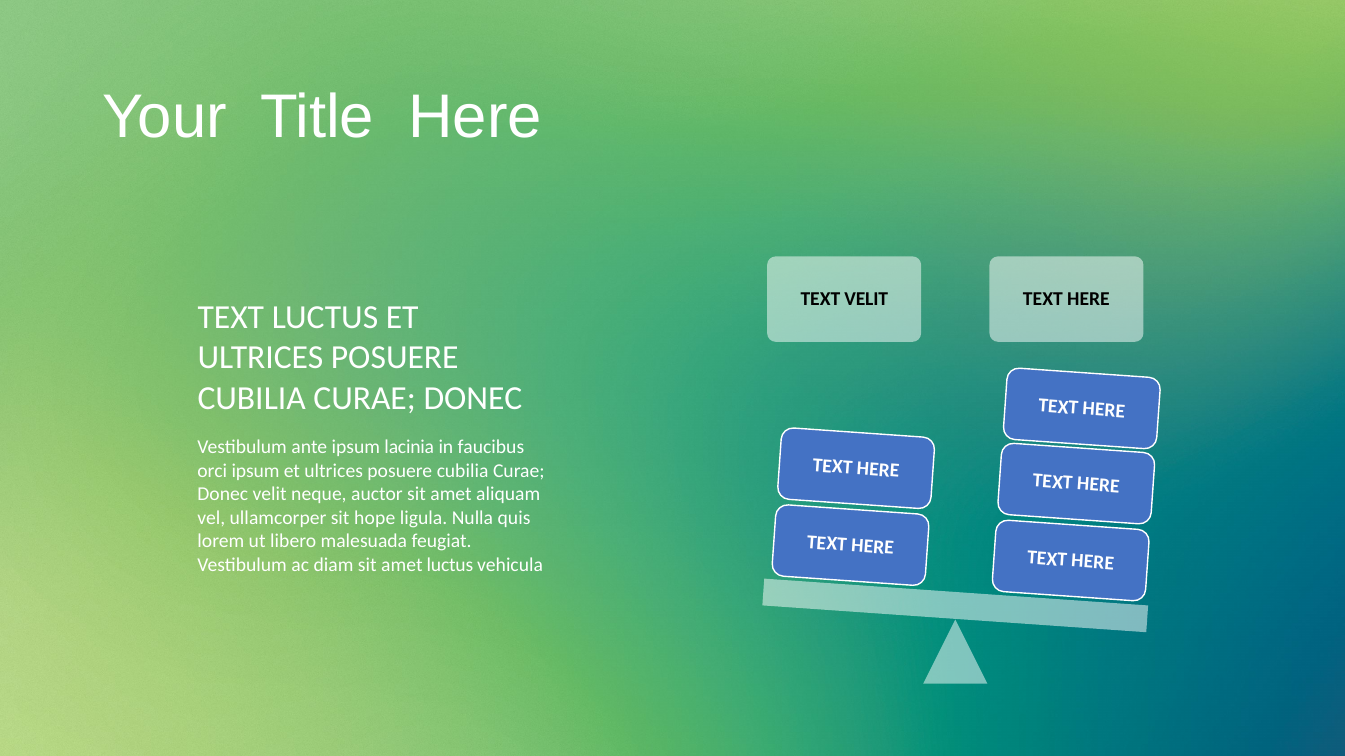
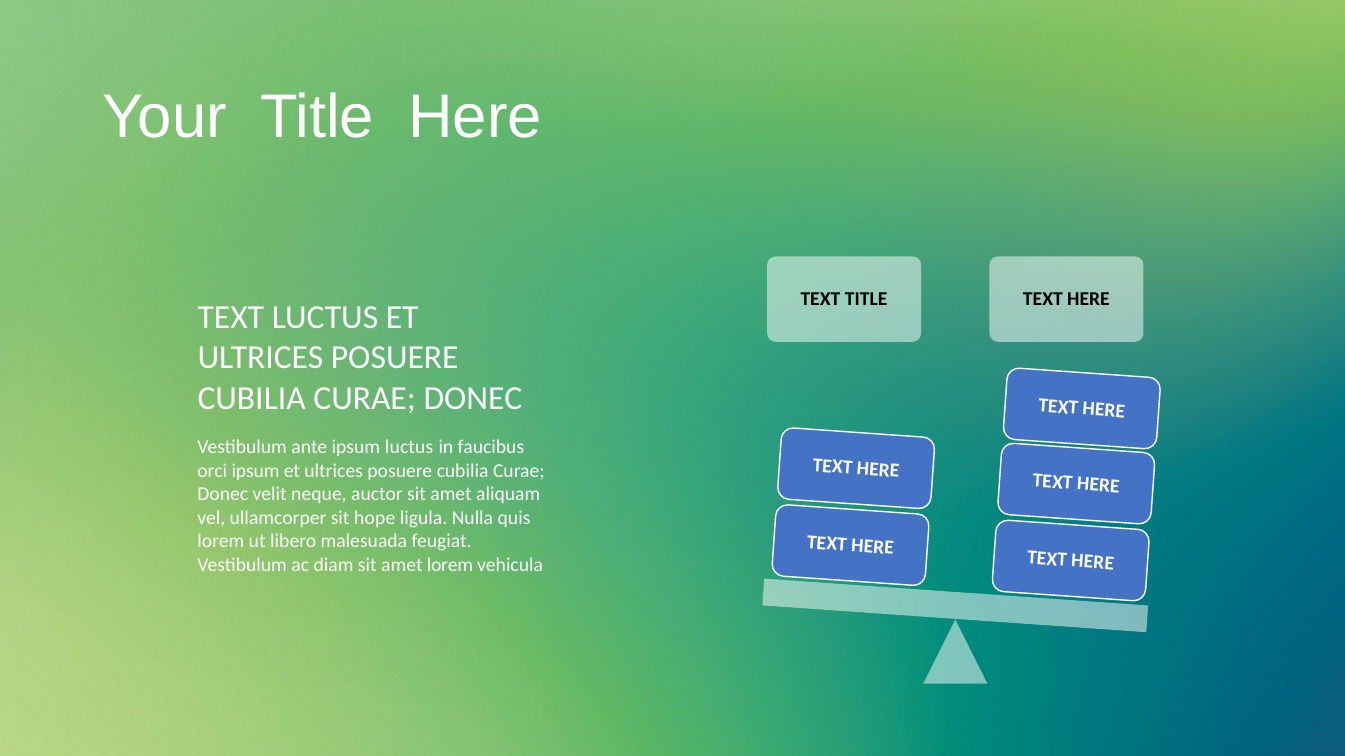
TEXT VELIT: VELIT -> TITLE
ipsum lacinia: lacinia -> luctus
amet luctus: luctus -> lorem
